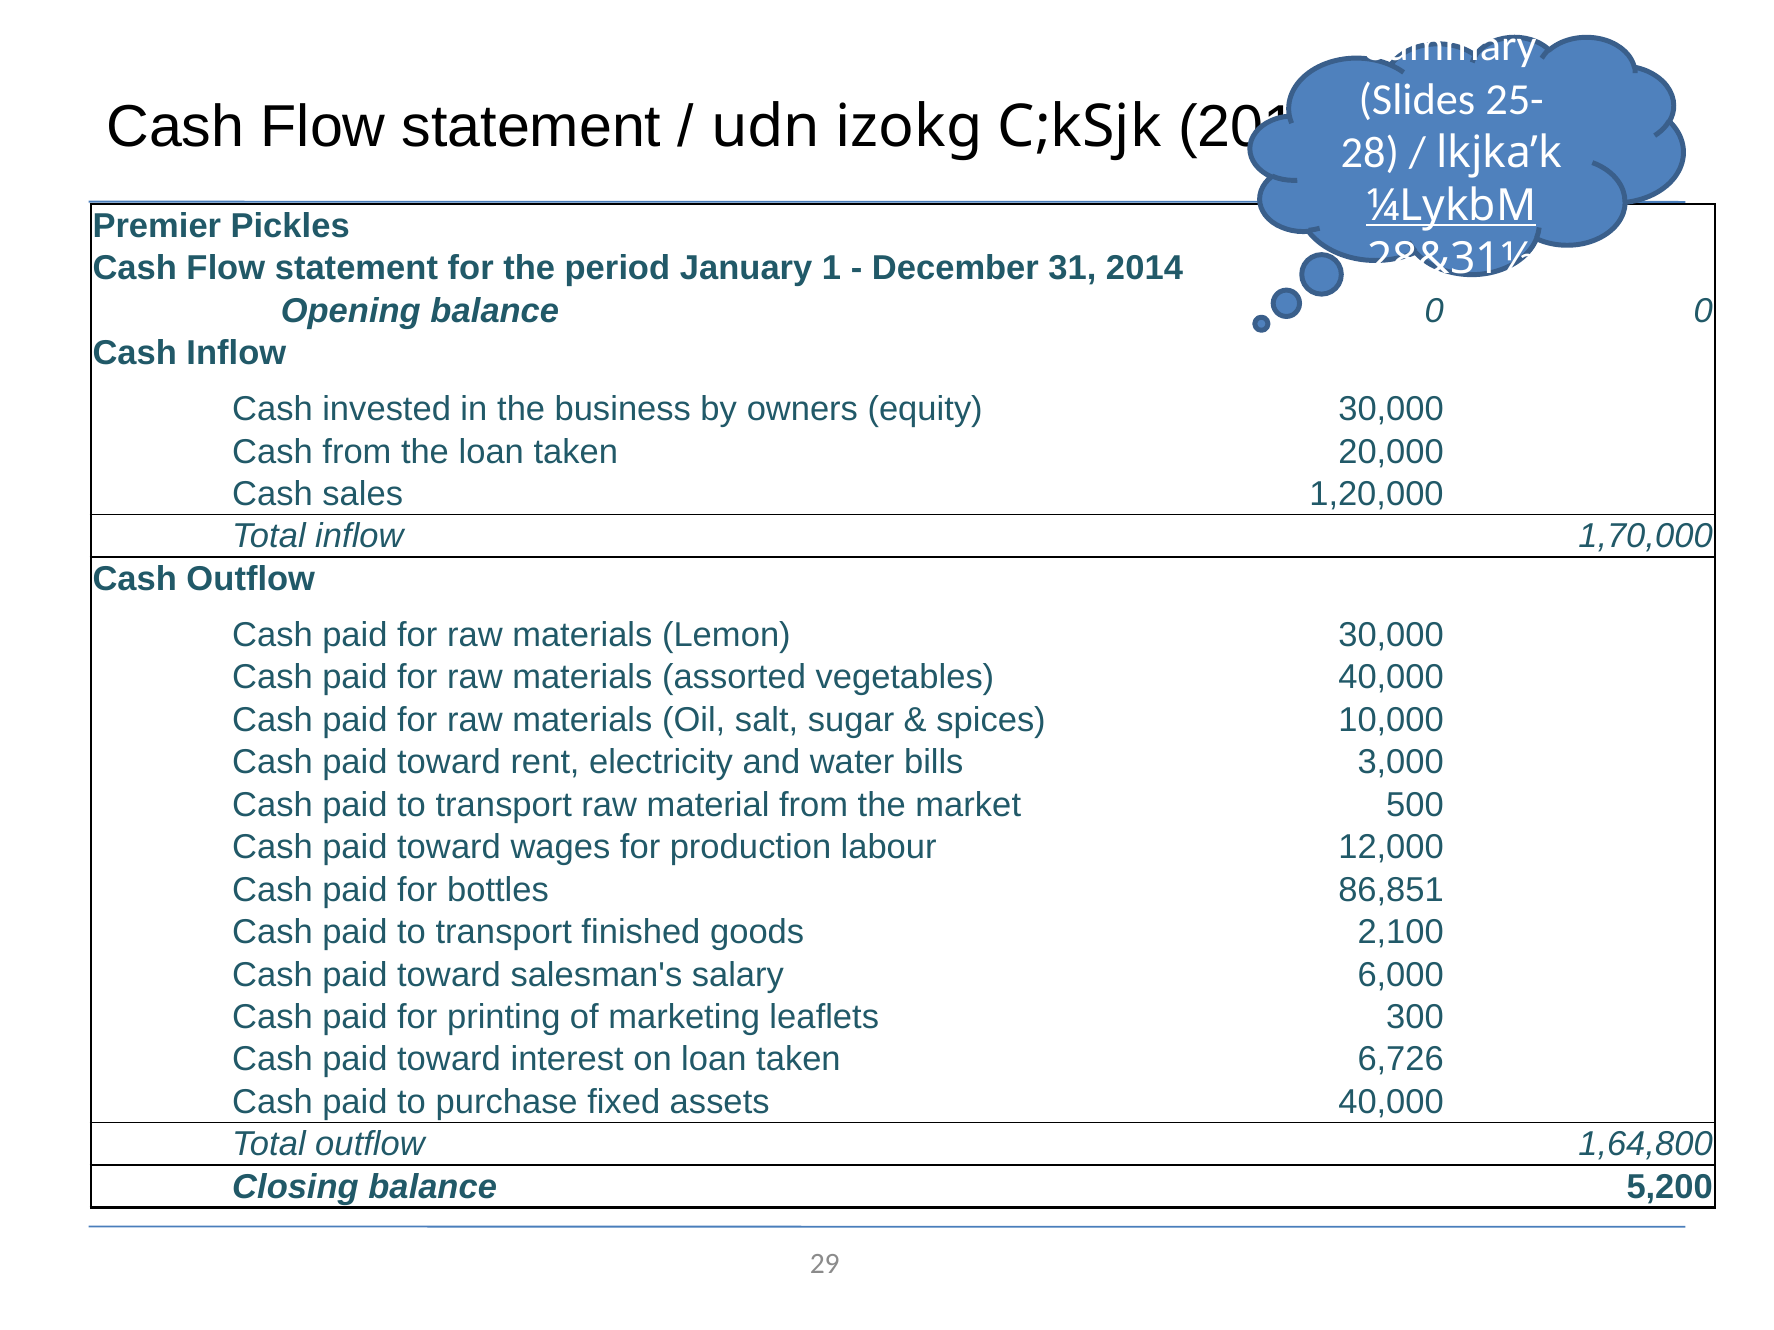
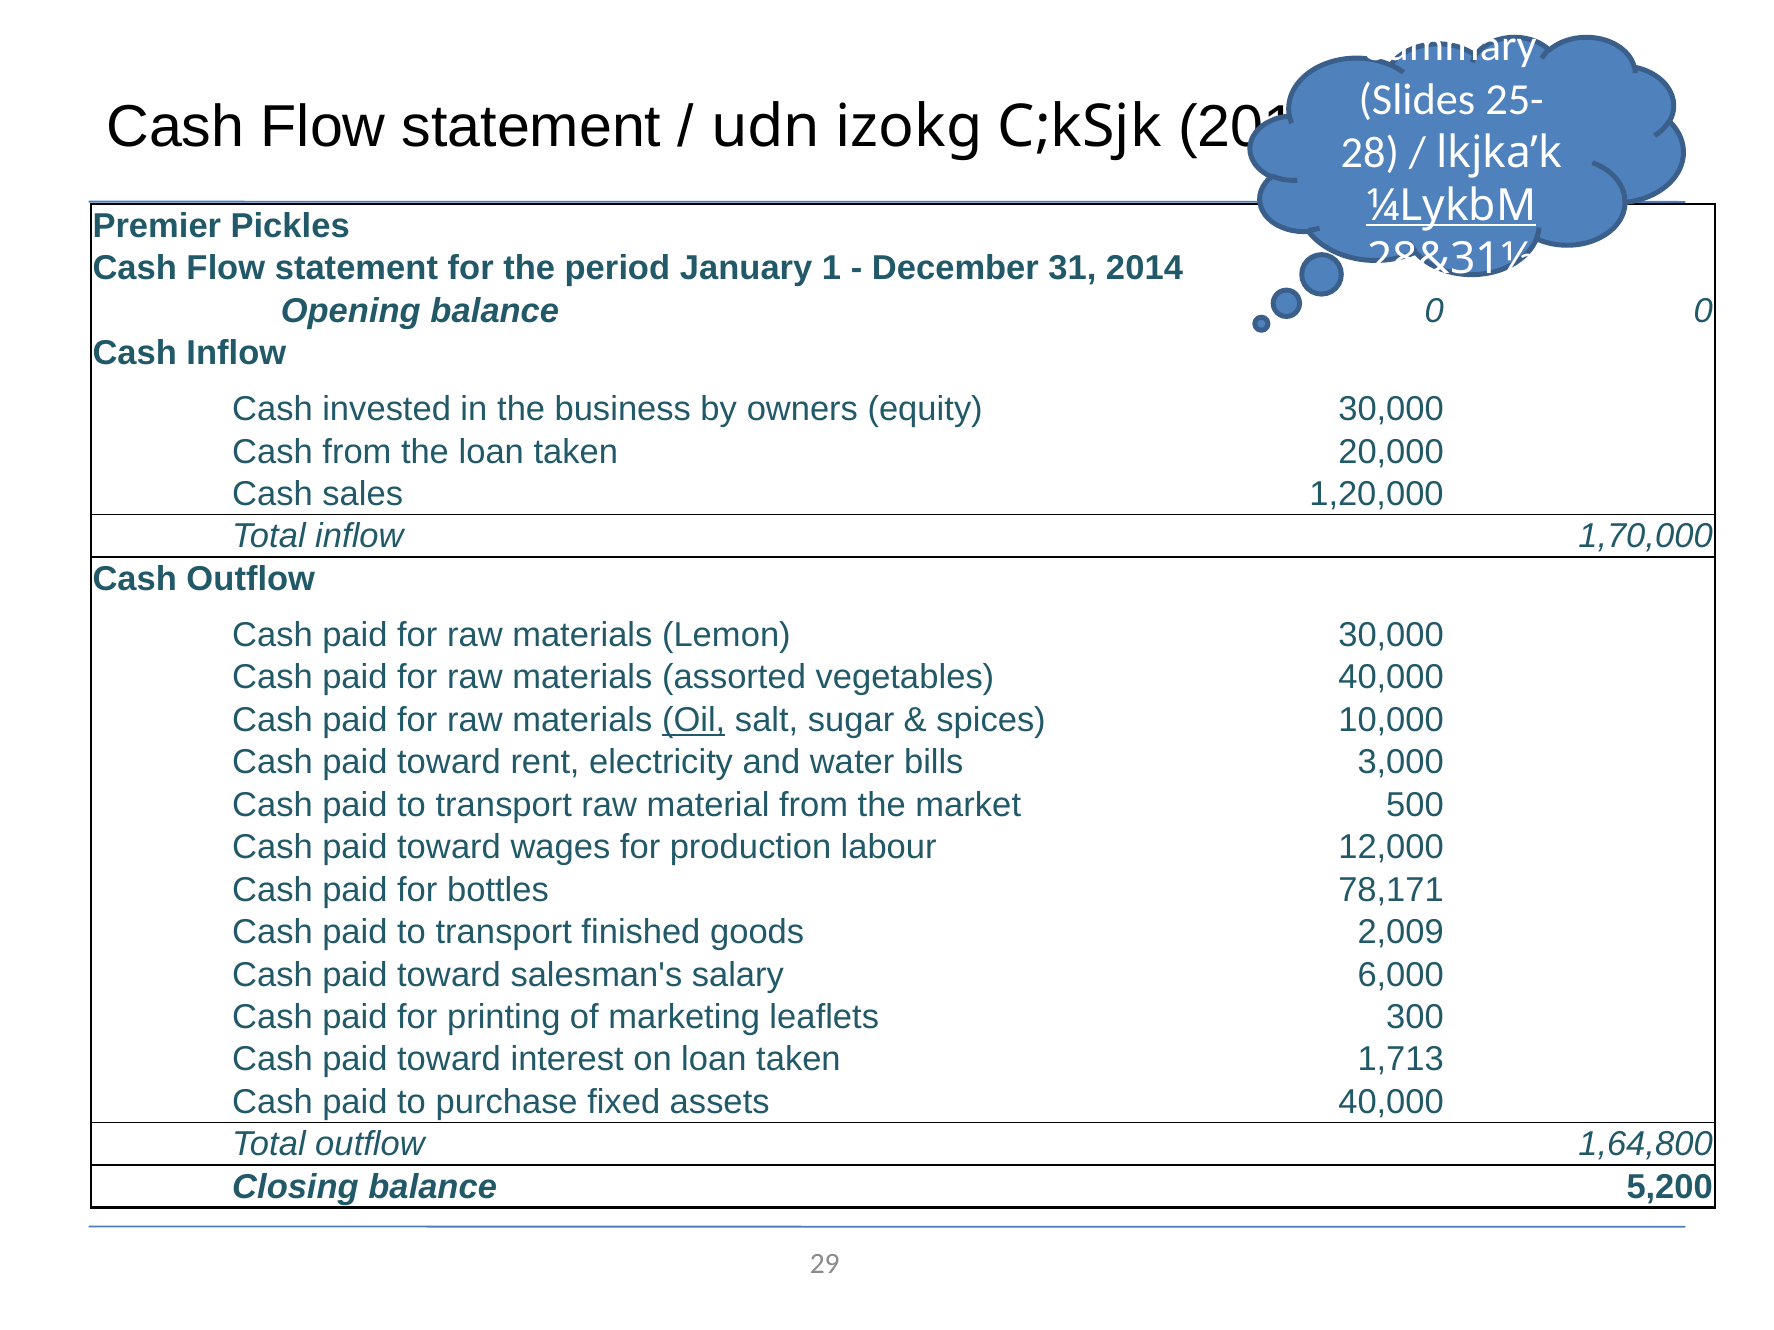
Oil underline: none -> present
86,851: 86,851 -> 78,171
2,100: 2,100 -> 2,009
6,726: 6,726 -> 1,713
